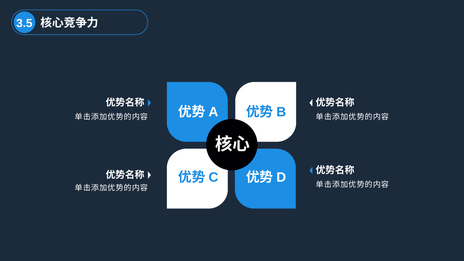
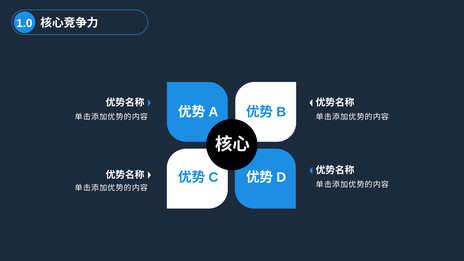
3.5: 3.5 -> 1.0
